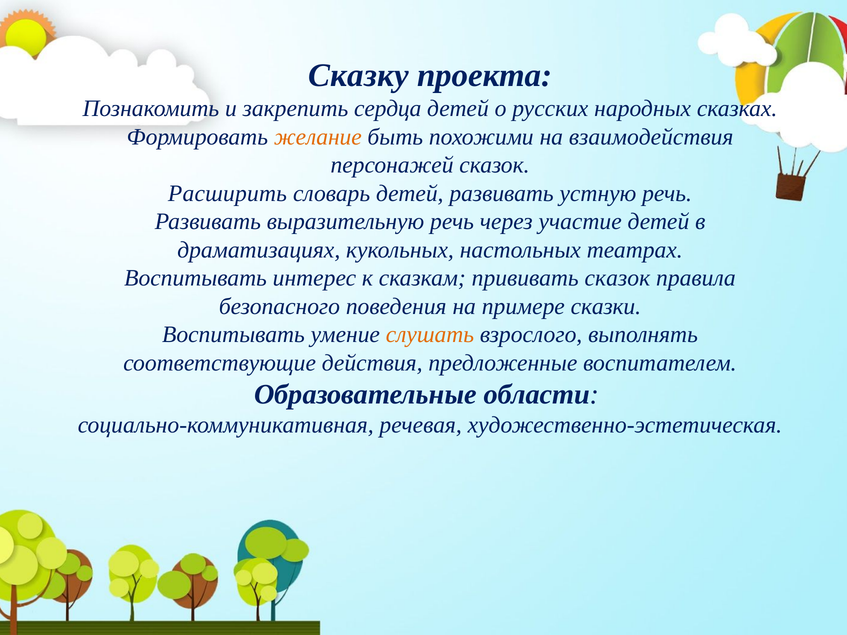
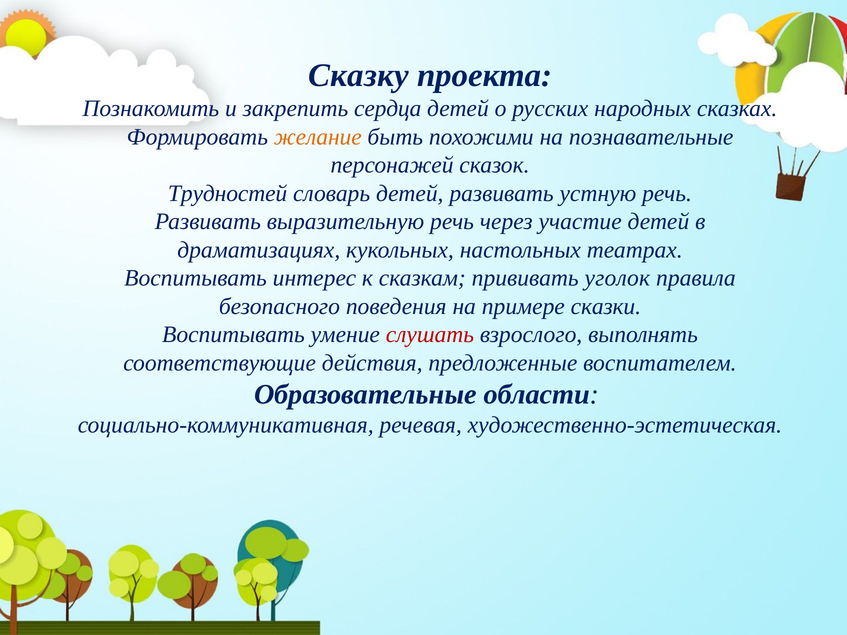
взаимодействия: взаимодействия -> познавательные
Расширить: Расширить -> Трудностей
прививать сказок: сказок -> уголок
слушать colour: orange -> red
